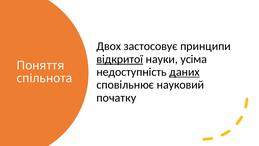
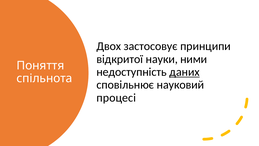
відкритої underline: present -> none
усіма: усіма -> ними
початку: початку -> процесі
